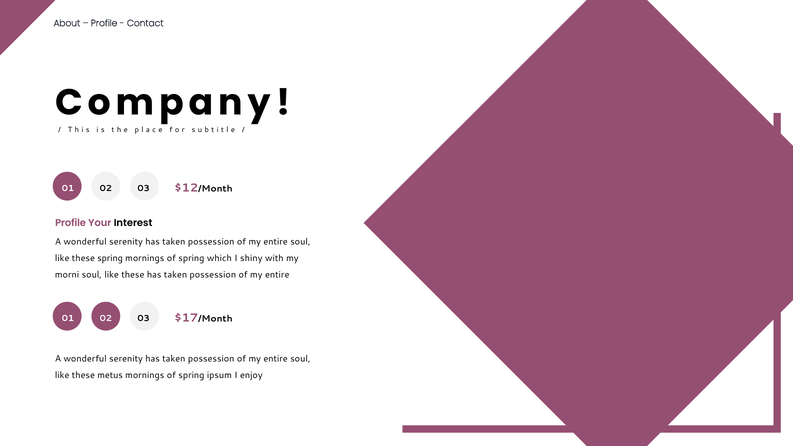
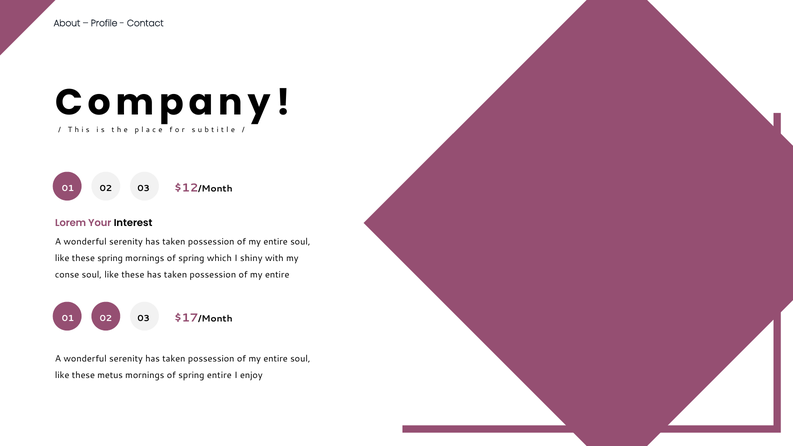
Profile at (71, 223): Profile -> Lorem
morni: morni -> conse
spring ipsum: ipsum -> entire
